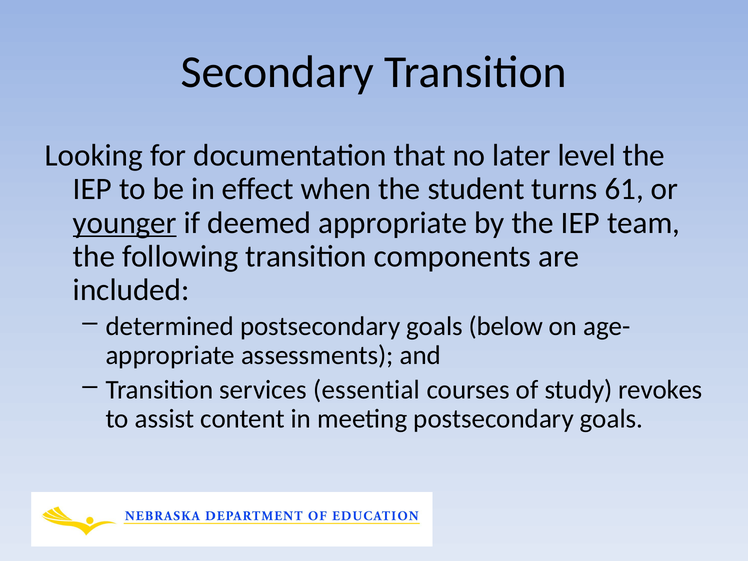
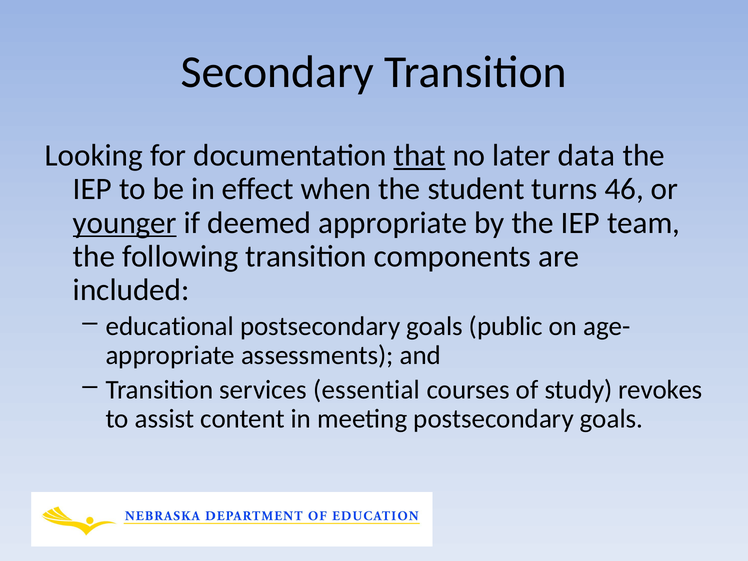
that underline: none -> present
level: level -> data
61: 61 -> 46
determined: determined -> educational
below: below -> public
